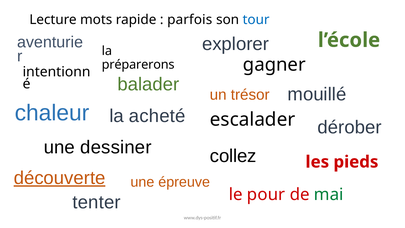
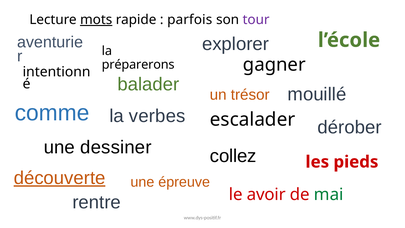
mots underline: none -> present
tour colour: blue -> purple
chaleur: chaleur -> comme
acheté: acheté -> verbes
pour: pour -> avoir
tenter: tenter -> rentre
